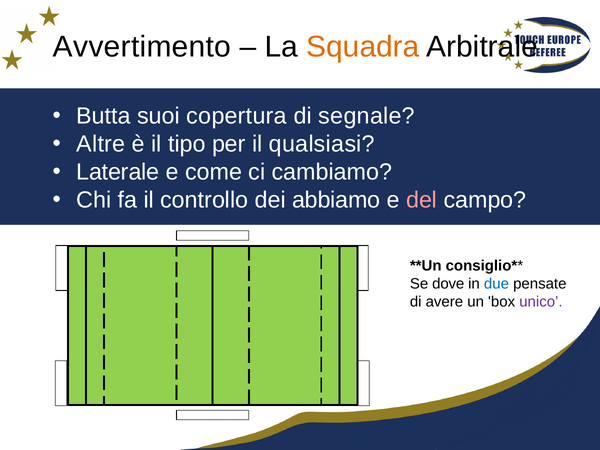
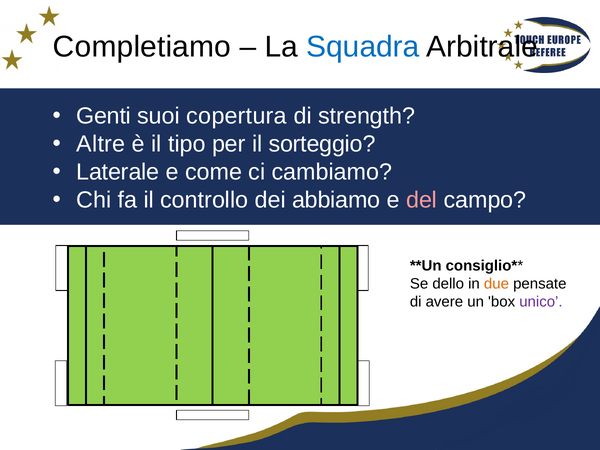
Avvertimento: Avvertimento -> Completiamo
Squadra colour: orange -> blue
Butta: Butta -> Genti
segnale: segnale -> strength
qualsiasi: qualsiasi -> sorteggio
dove: dove -> dello
due colour: blue -> orange
